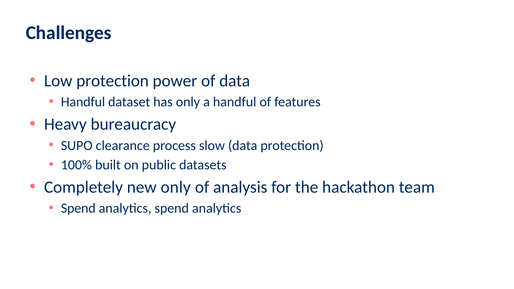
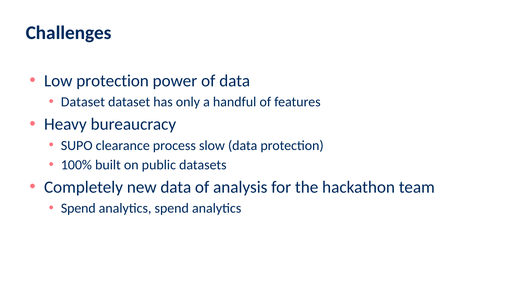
Handful at (83, 102): Handful -> Dataset
new only: only -> data
